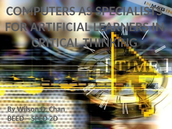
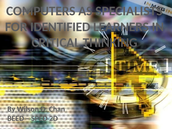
ARTIFICIAL: ARTIFICIAL -> IDENTIFIED
